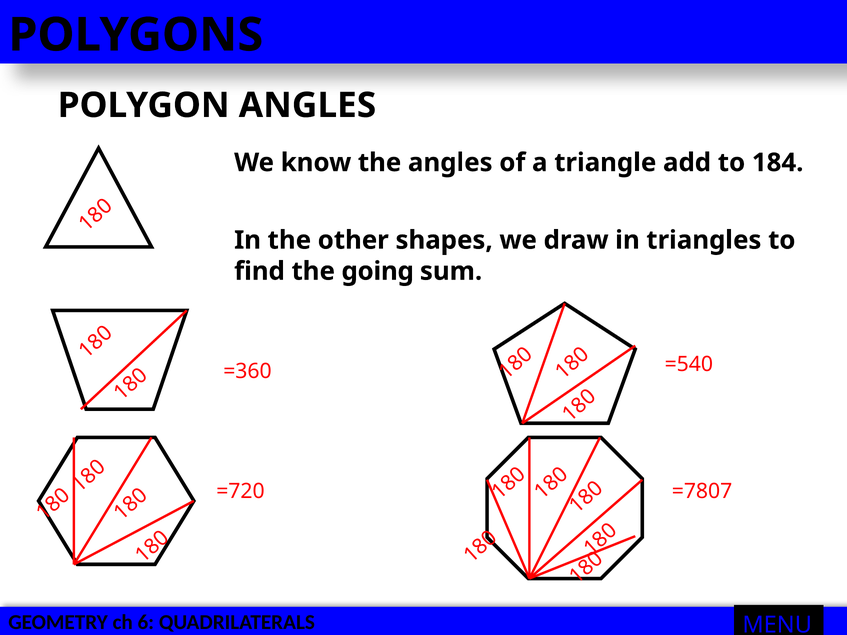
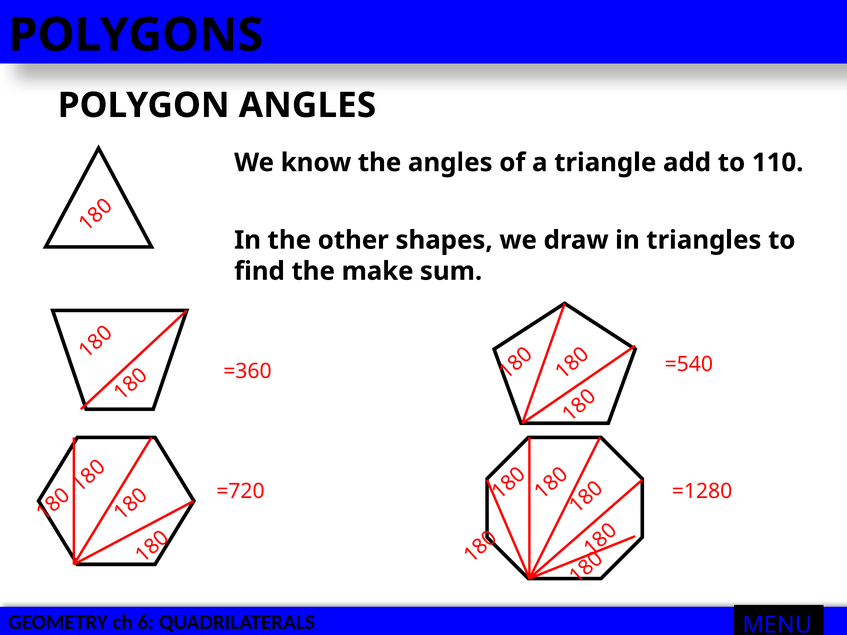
184: 184 -> 110
going: going -> make
=7807: =7807 -> =1280
